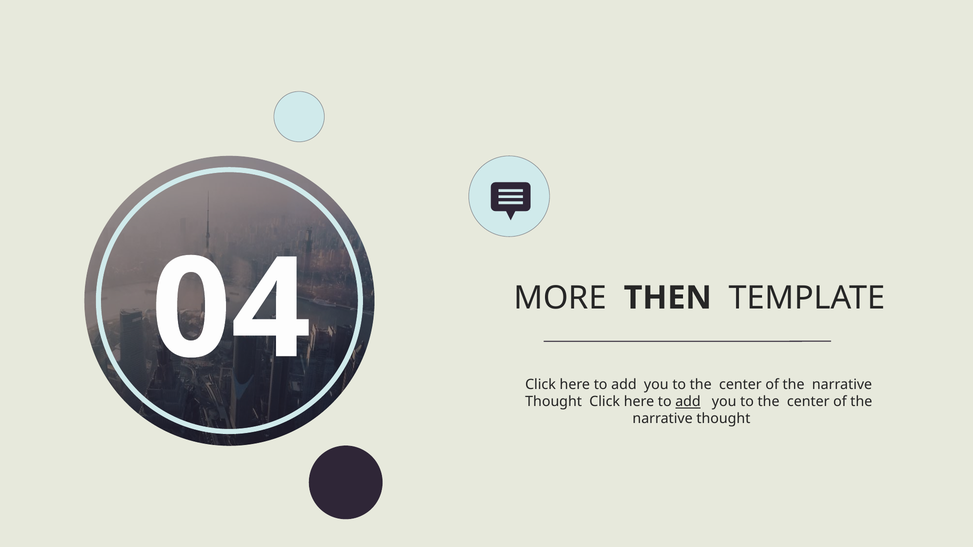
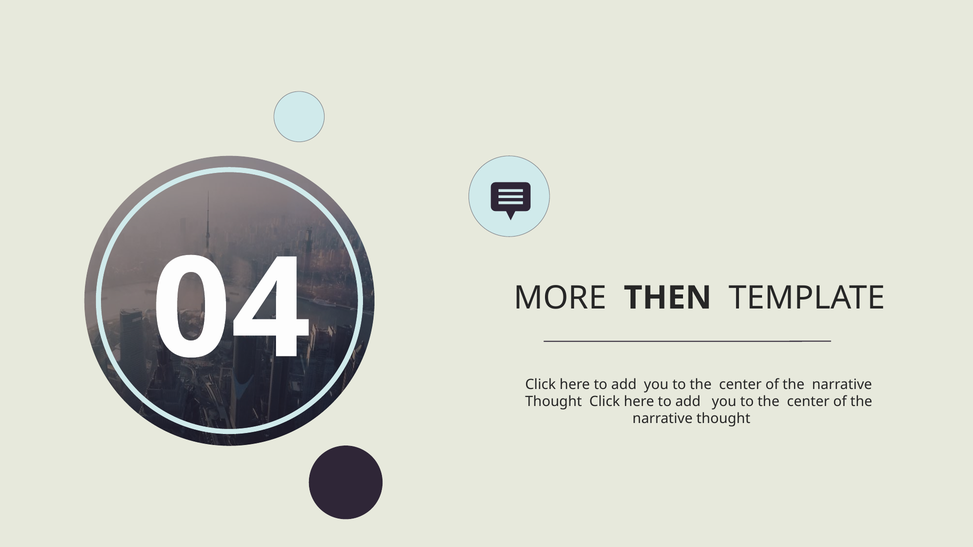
add at (688, 402) underline: present -> none
